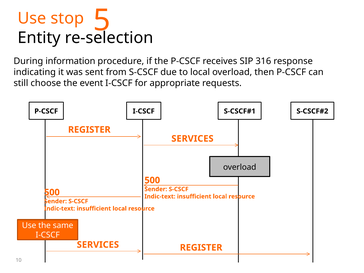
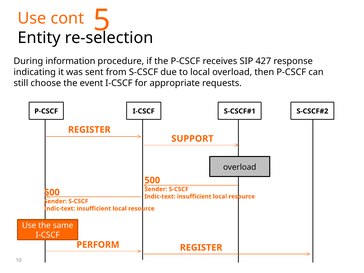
stop: stop -> cont
316: 316 -> 427
SERVICES at (192, 139): SERVICES -> SUPPORT
SERVICES at (98, 245): SERVICES -> PERFORM
